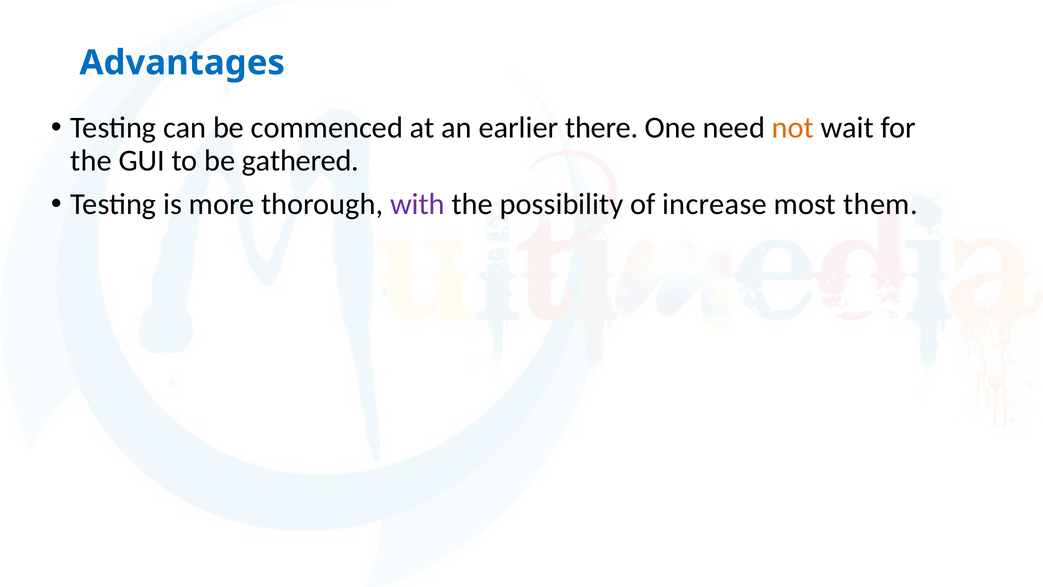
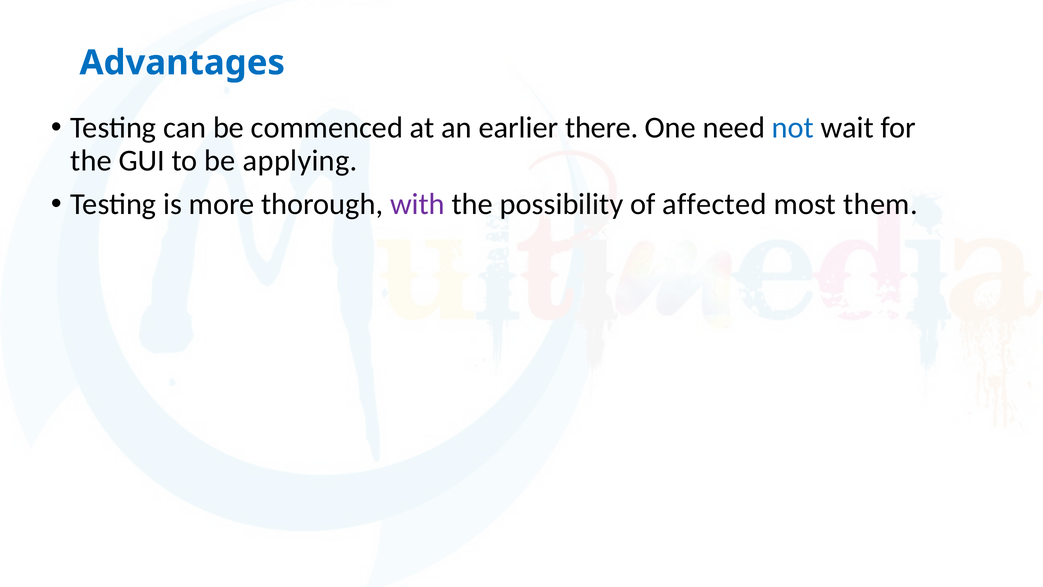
not colour: orange -> blue
gathered: gathered -> applying
increase: increase -> affected
